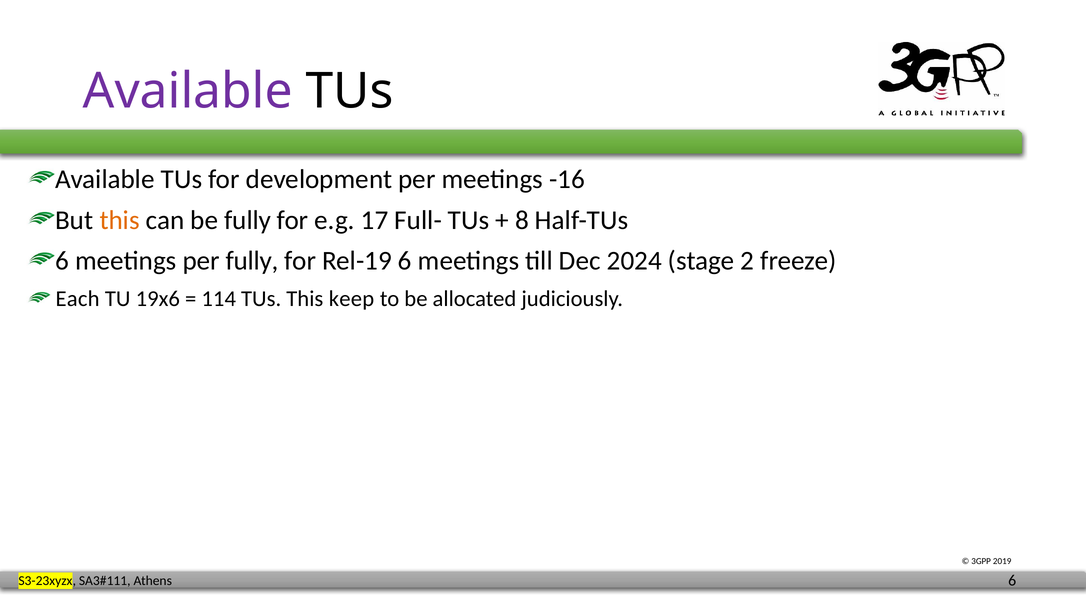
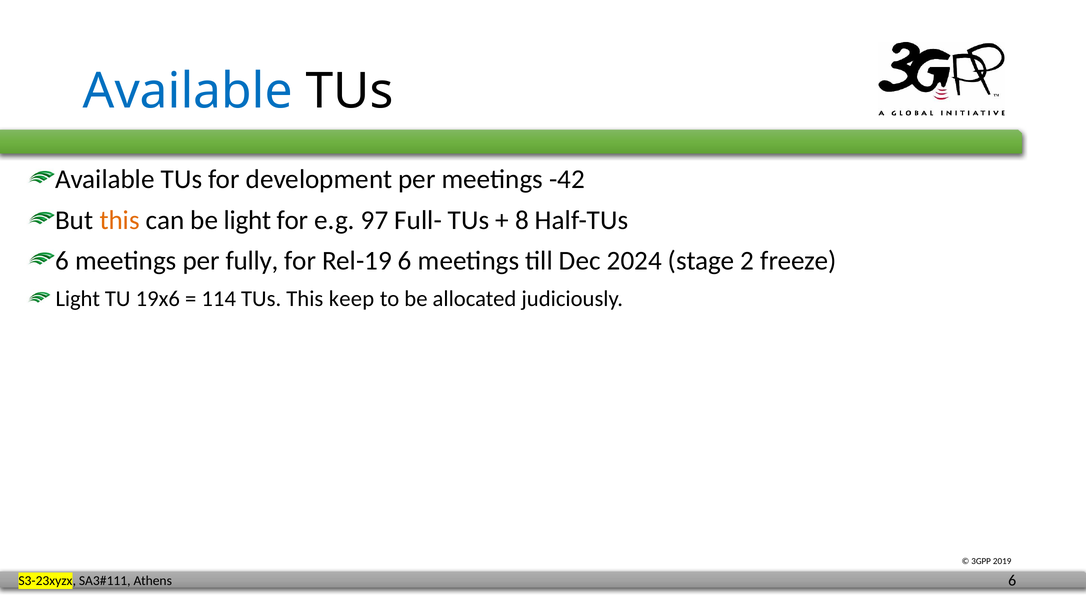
Available at (188, 91) colour: purple -> blue
-16: -16 -> -42
be fully: fully -> light
17: 17 -> 97
Each at (78, 299): Each -> Light
